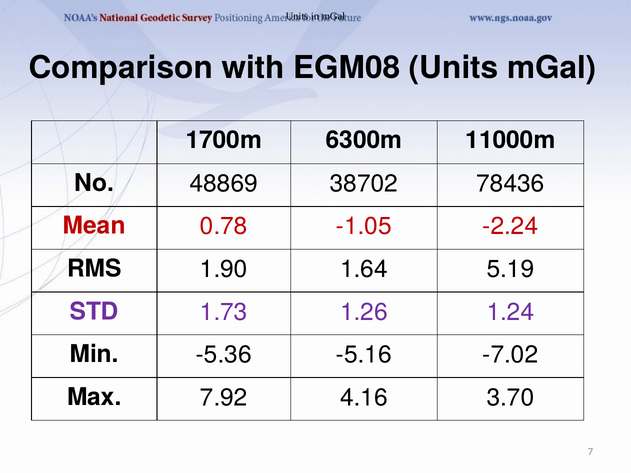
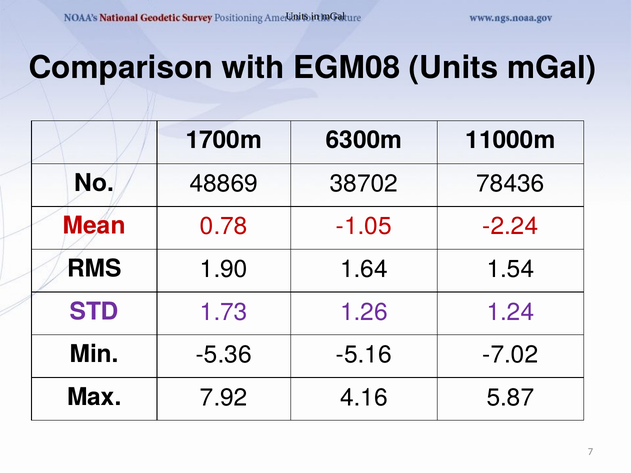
5.19: 5.19 -> 1.54
3.70: 3.70 -> 5.87
